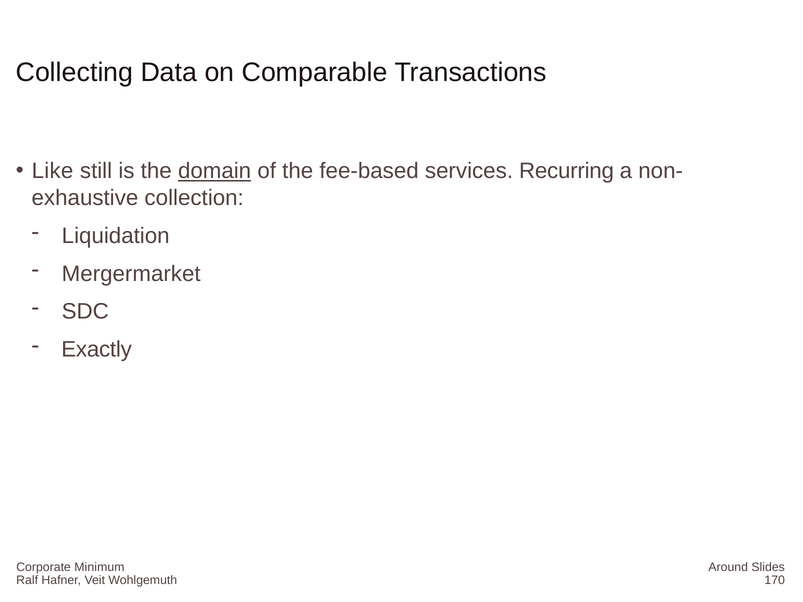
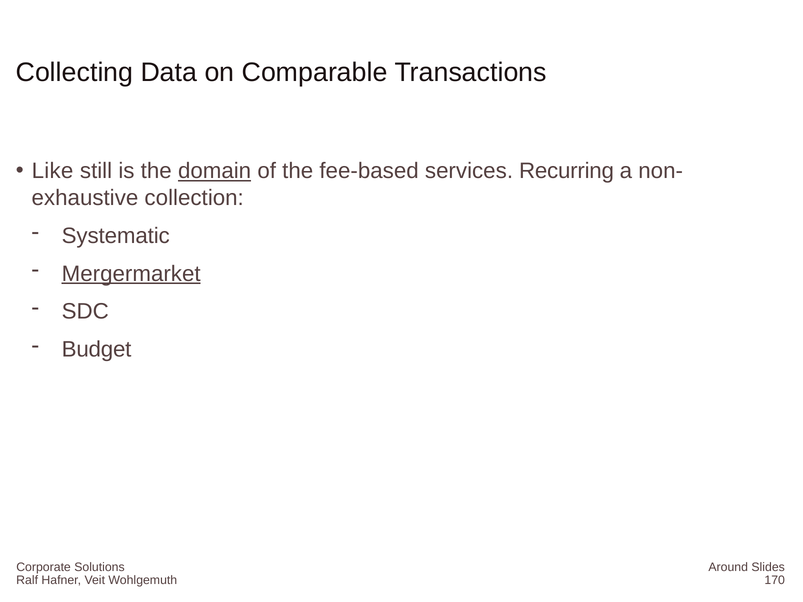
Liquidation: Liquidation -> Systematic
Mergermarket underline: none -> present
Exactly: Exactly -> Budget
Minimum: Minimum -> Solutions
